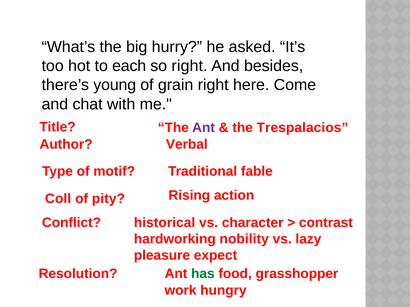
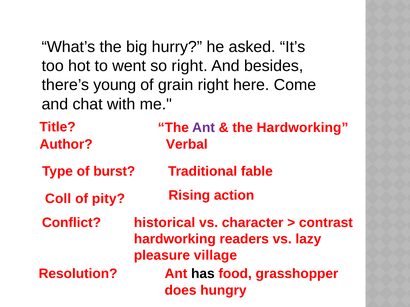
each: each -> went
the Trespalacios: Trespalacios -> Hardworking
motif: motif -> burst
nobility: nobility -> readers
expect: expect -> village
has colour: green -> black
work: work -> does
